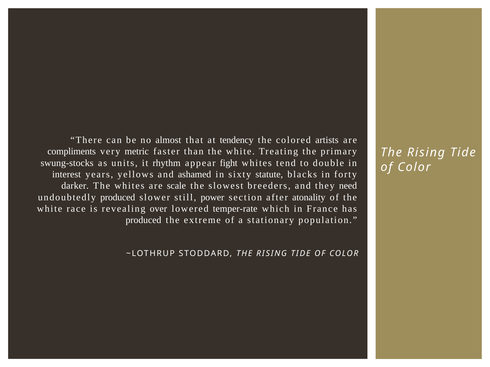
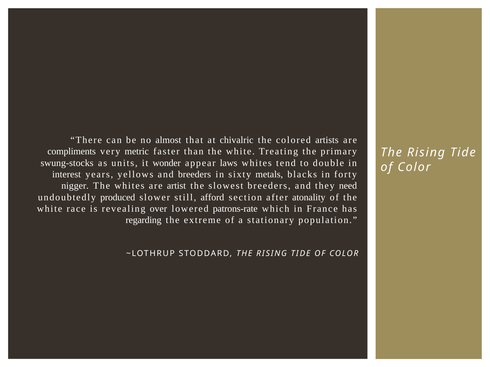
tendency: tendency -> chivalric
rhythm: rhythm -> wonder
fight: fight -> laws
and ashamed: ashamed -> breeders
statute: statute -> metals
darker: darker -> nigger
scale: scale -> artist
power: power -> afford
temper-rate: temper-rate -> patrons-rate
produced at (143, 220): produced -> regarding
